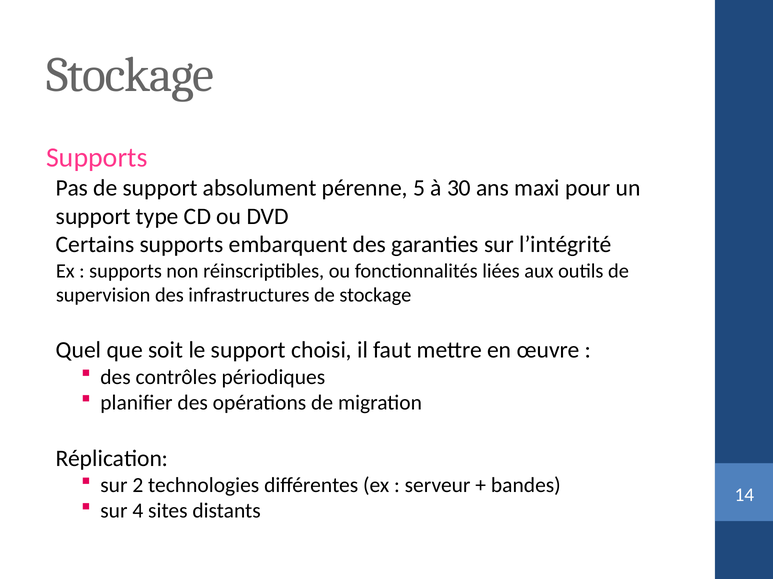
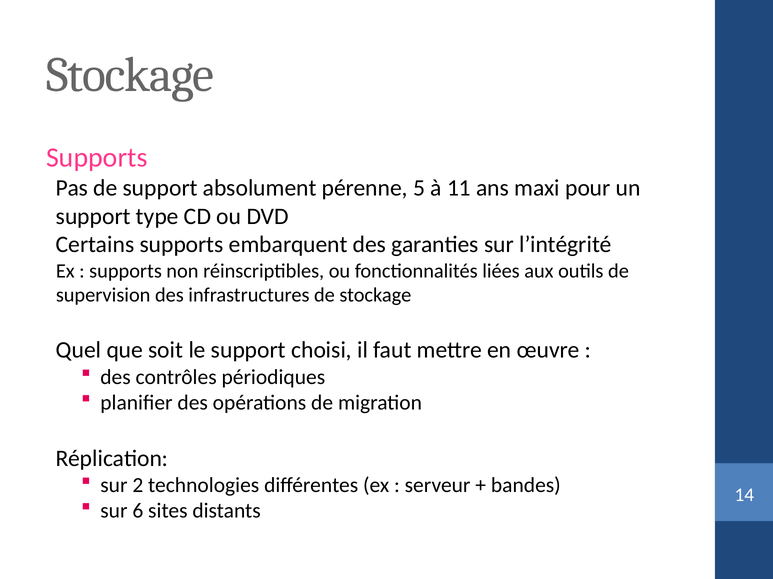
30: 30 -> 11
4: 4 -> 6
